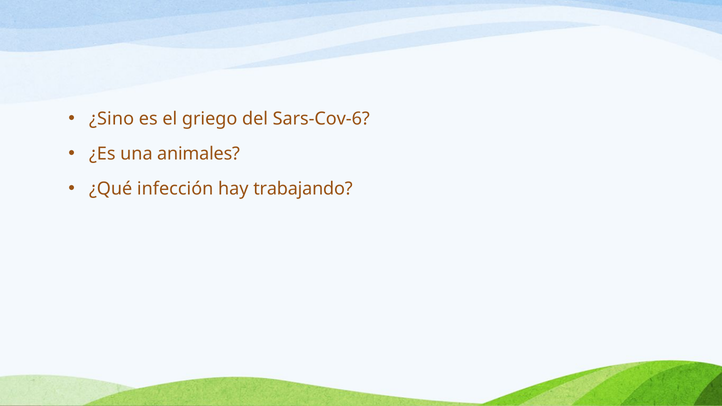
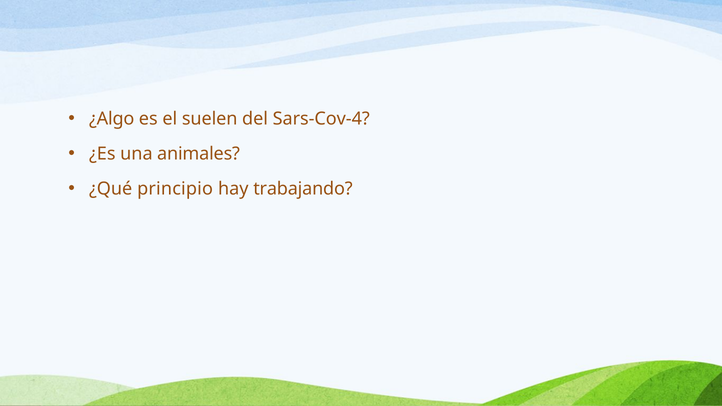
¿Sino: ¿Sino -> ¿Algo
griego: griego -> suelen
Sars-Cov-6: Sars-Cov-6 -> Sars-Cov-4
infección: infección -> principio
